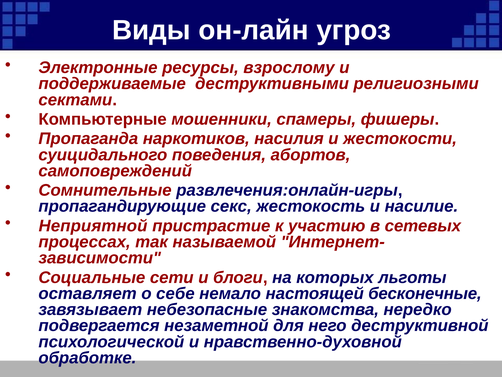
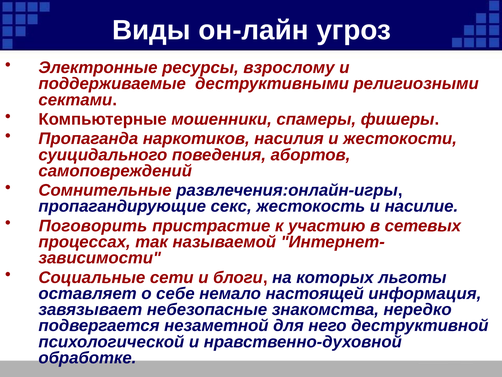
Неприятной: Неприятной -> Поговорить
бесконечные: бесконечные -> информация
